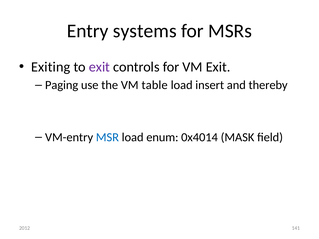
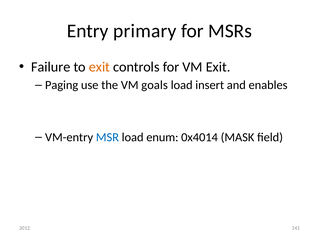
systems: systems -> primary
Exiting: Exiting -> Failure
exit at (99, 67) colour: purple -> orange
table: table -> goals
thereby: thereby -> enables
